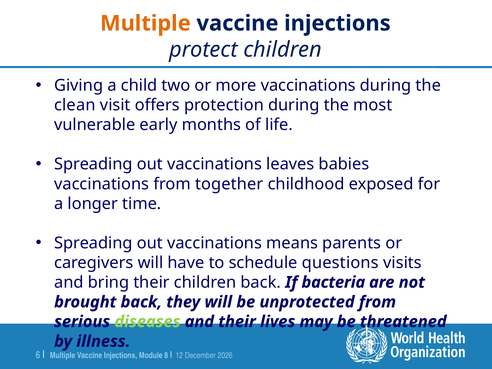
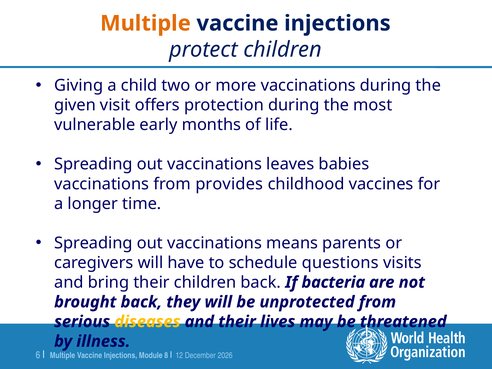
clean: clean -> given
together: together -> provides
exposed: exposed -> vaccines
diseases colour: light green -> yellow
